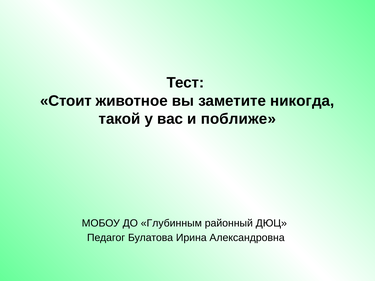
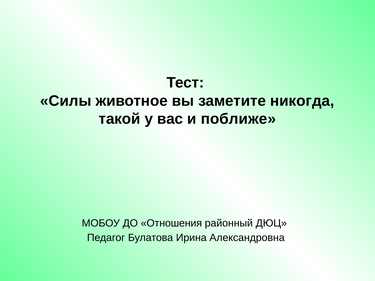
Стоит: Стоит -> Силы
Глубинным: Глубинным -> Отношения
